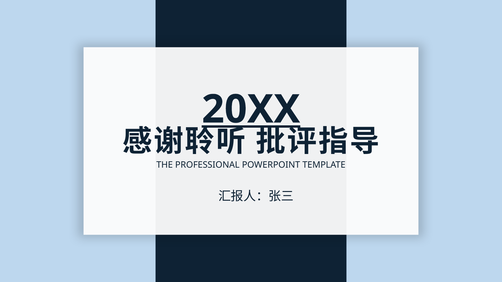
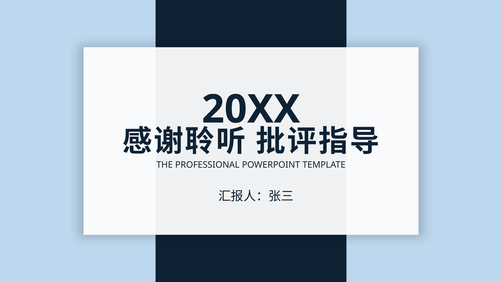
20XX underline: present -> none
